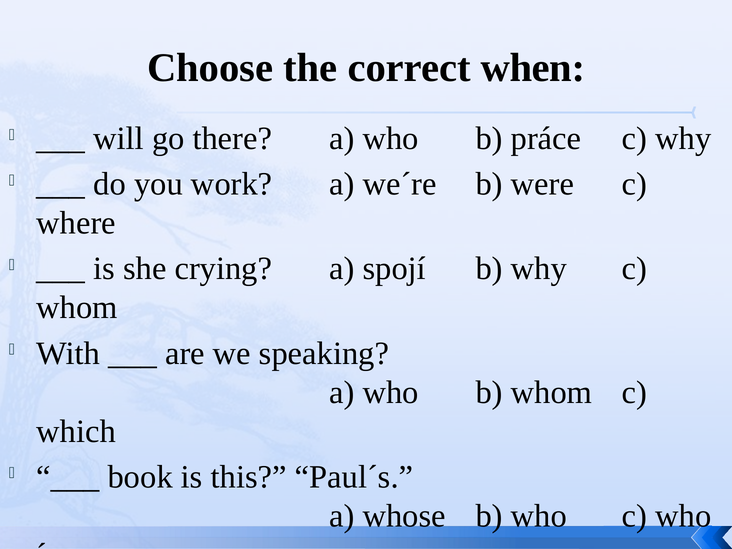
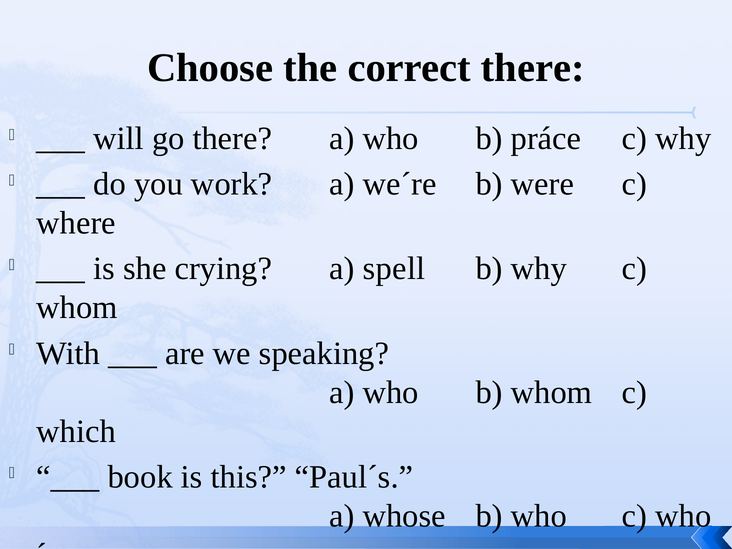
correct when: when -> there
a spojí: spojí -> spell
